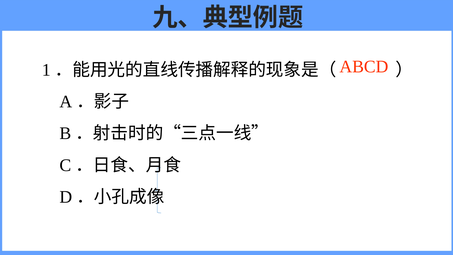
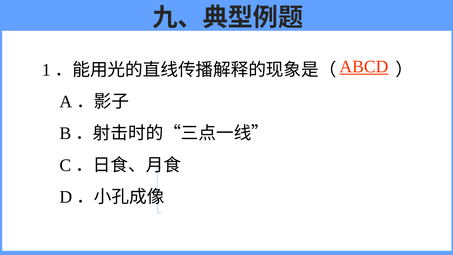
ABCD underline: none -> present
